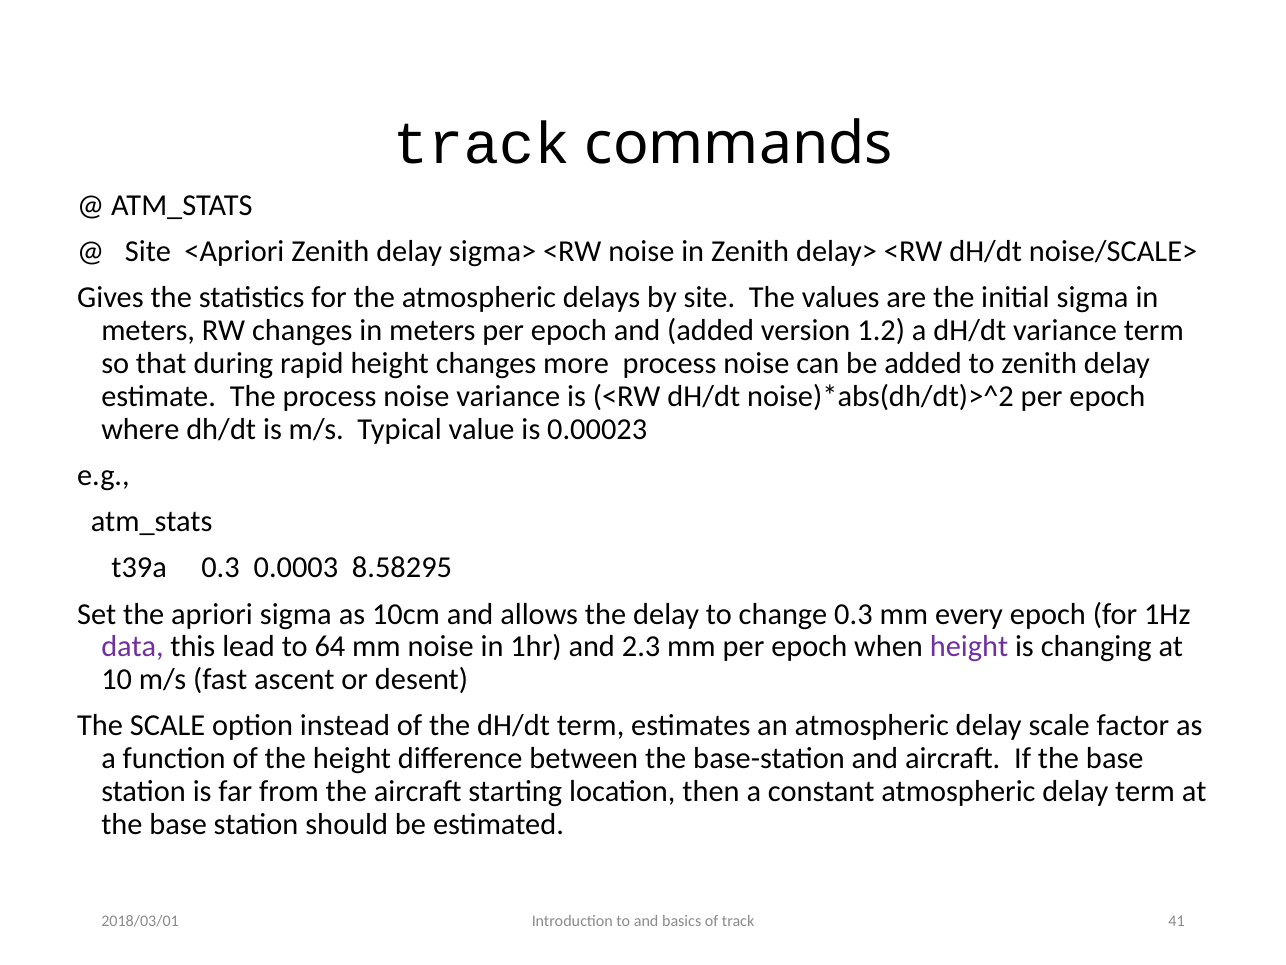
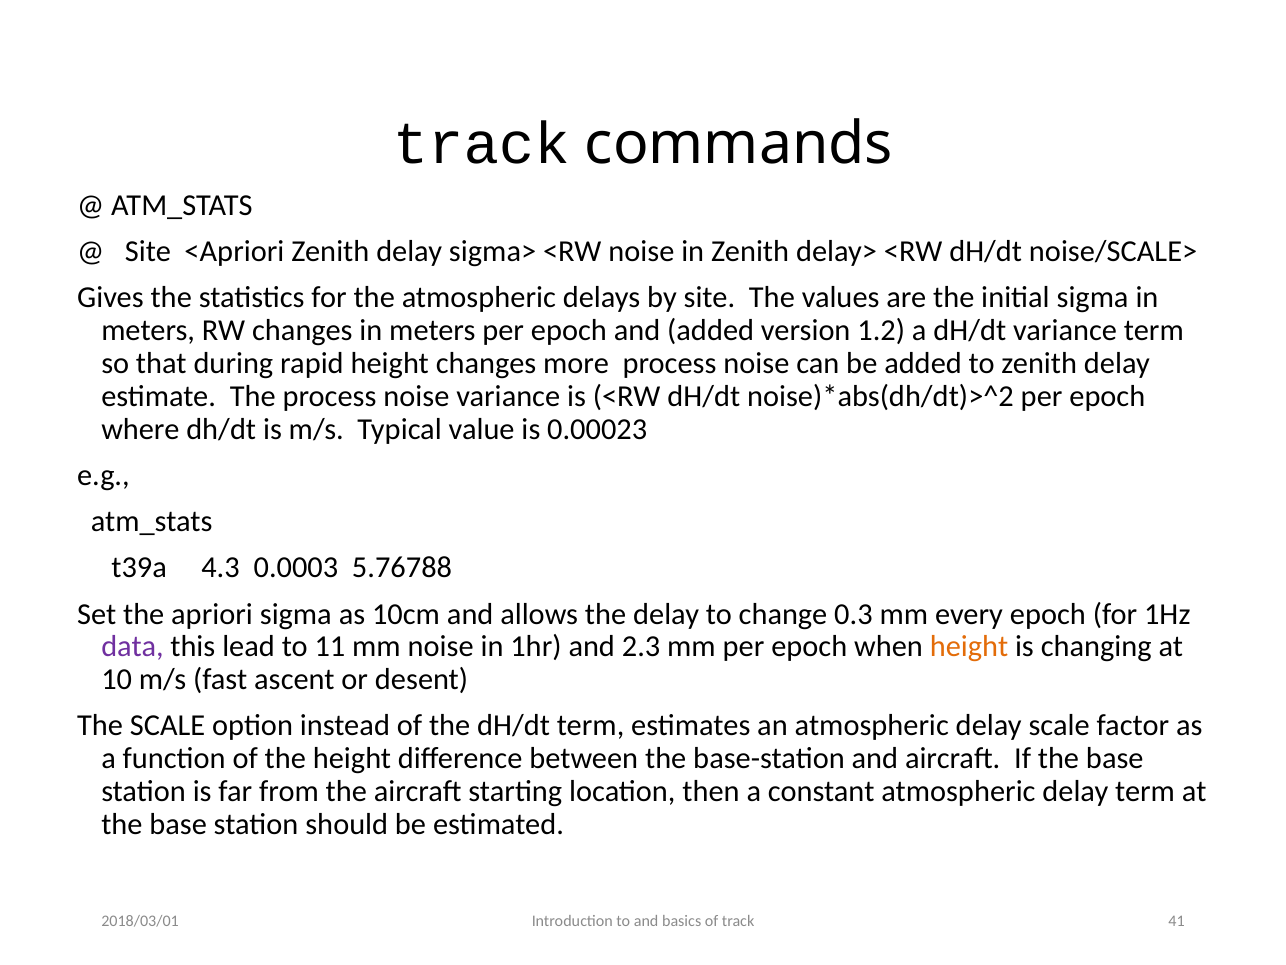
t39a 0.3: 0.3 -> 4.3
8.58295: 8.58295 -> 5.76788
64: 64 -> 11
height at (969, 647) colour: purple -> orange
